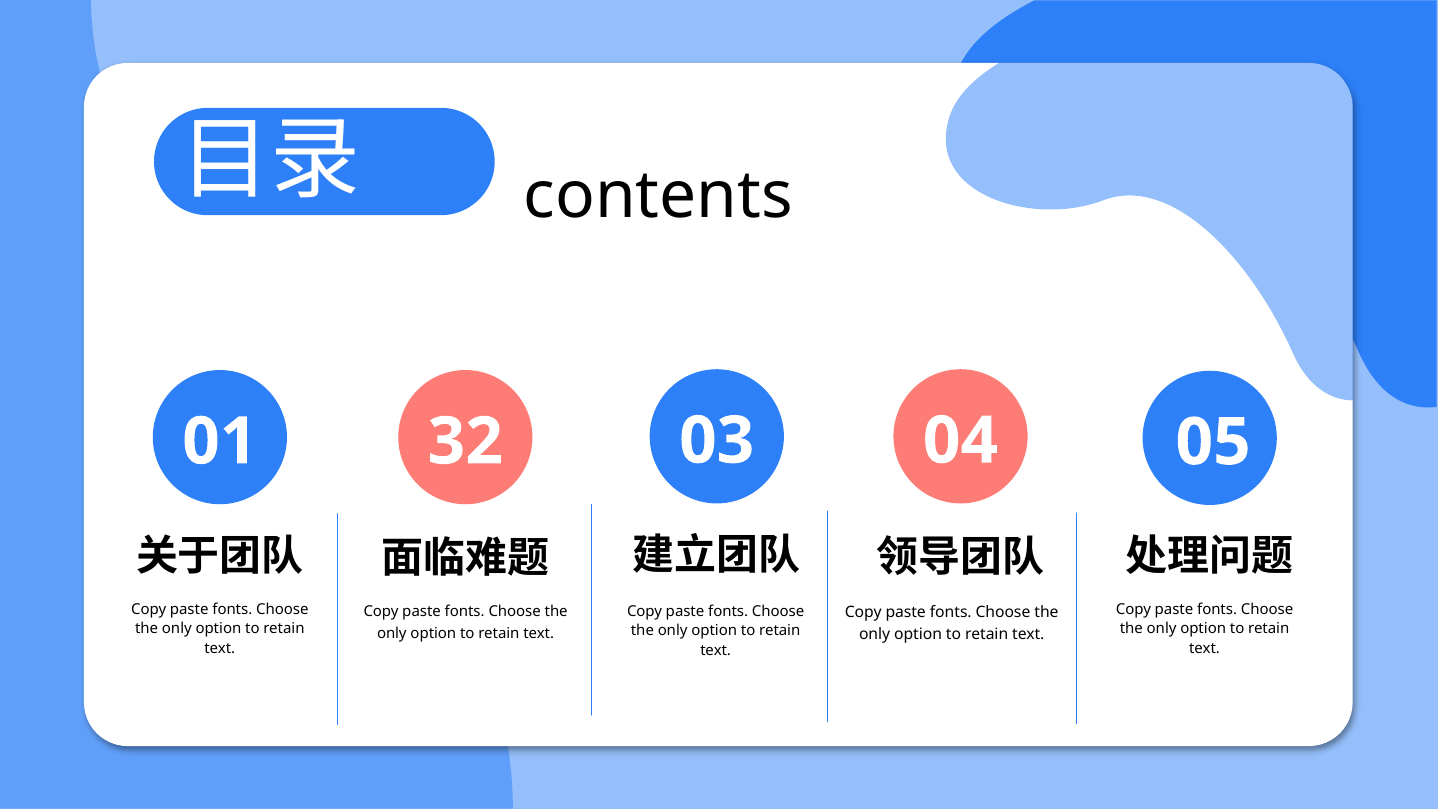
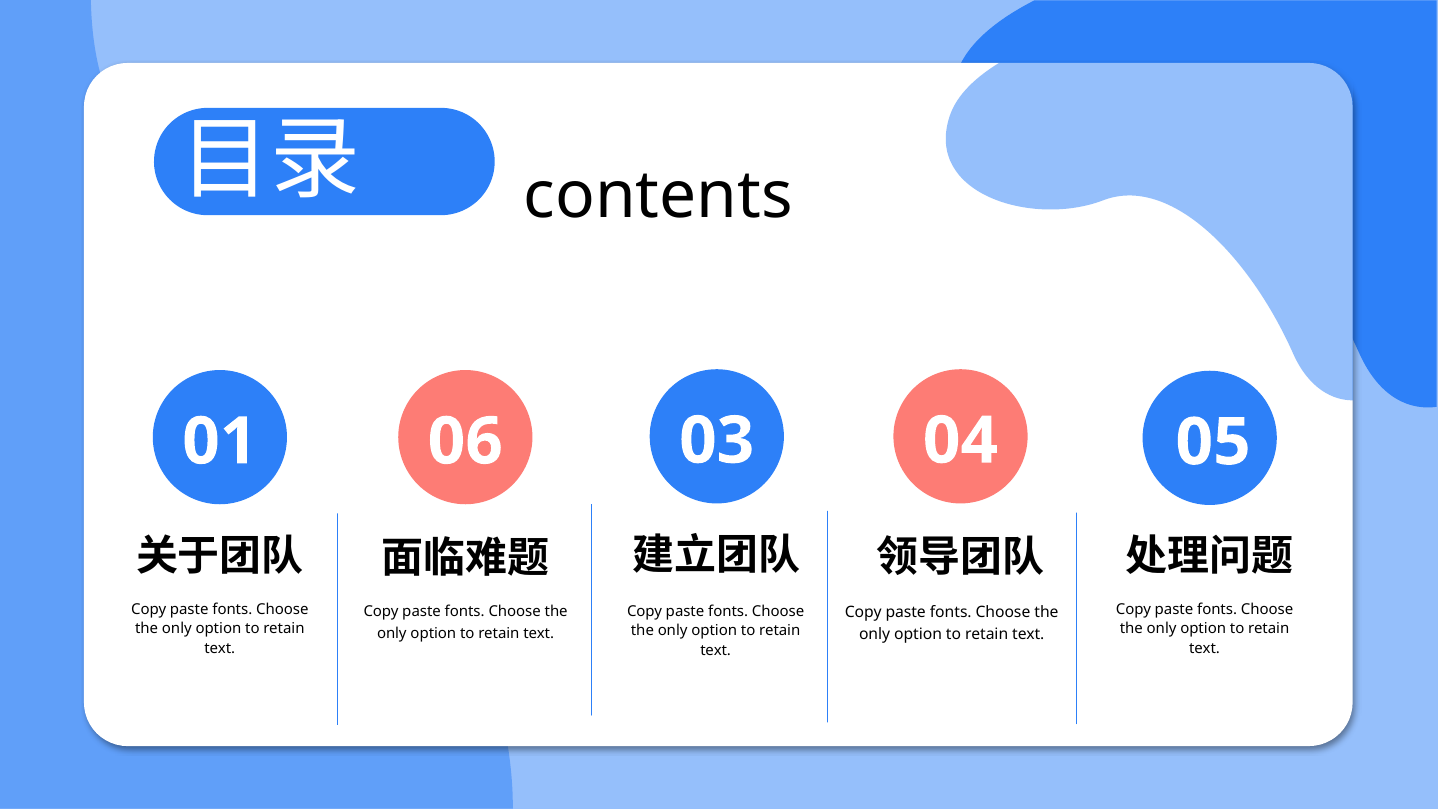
32: 32 -> 06
